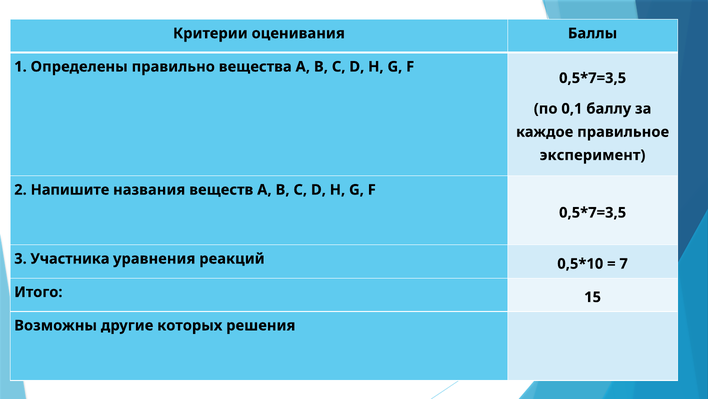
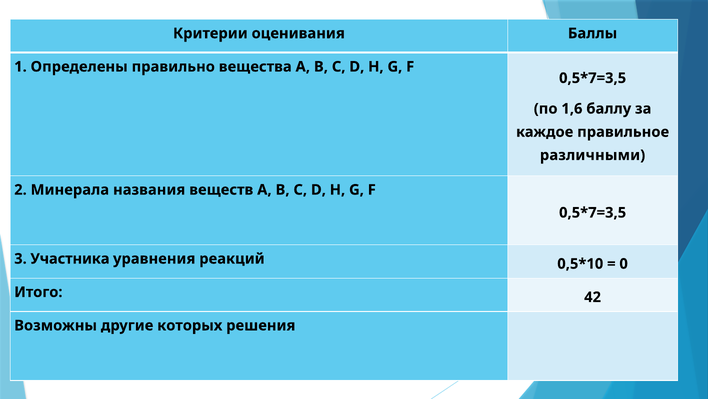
0,1: 0,1 -> 1,6
эксперимент: эксперимент -> различными
Напишите: Напишите -> Минерала
7: 7 -> 0
15: 15 -> 42
